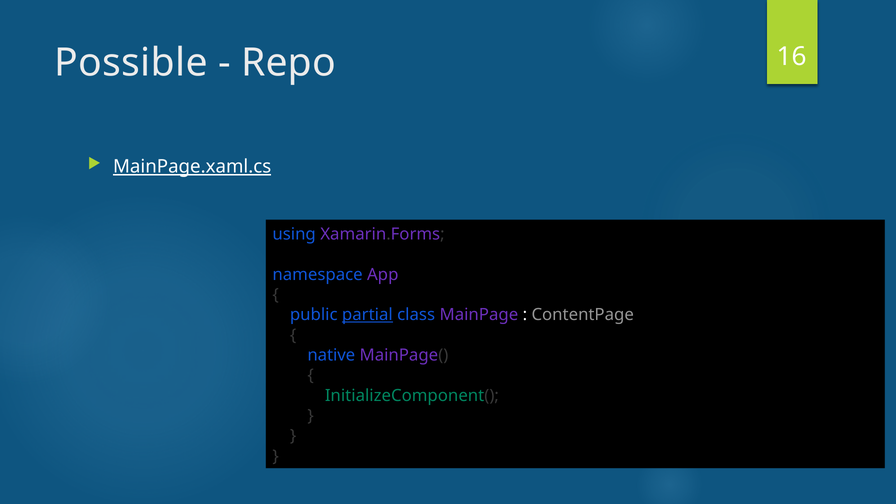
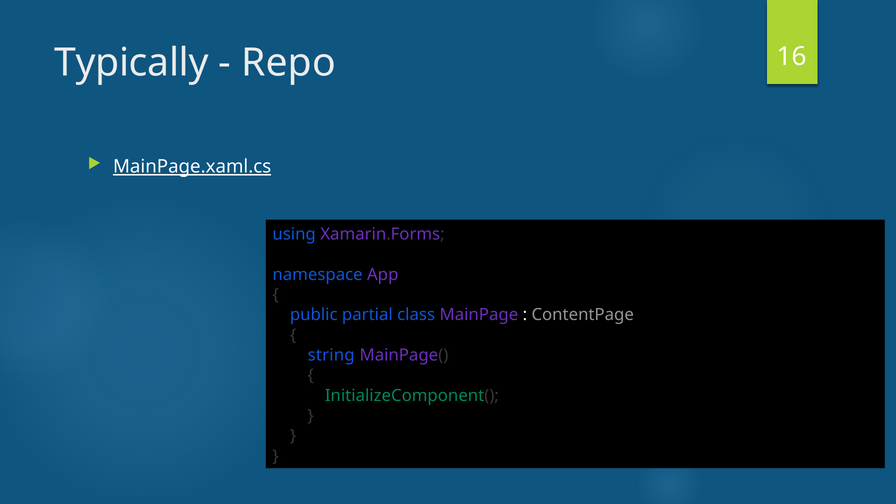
Possible: Possible -> Typically
partial underline: present -> none
native: native -> string
